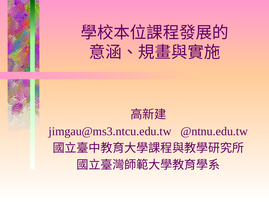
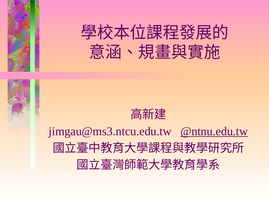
@ntnu.edu.tw underline: none -> present
